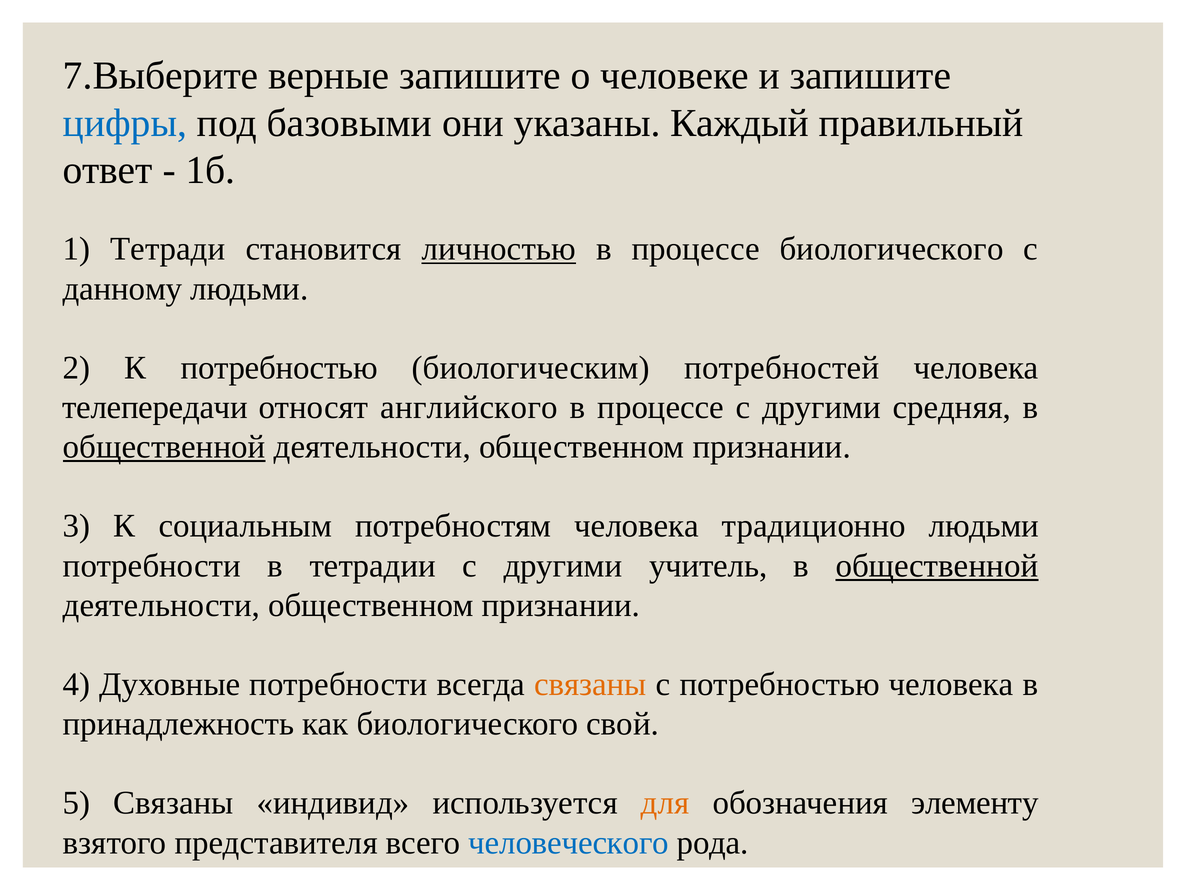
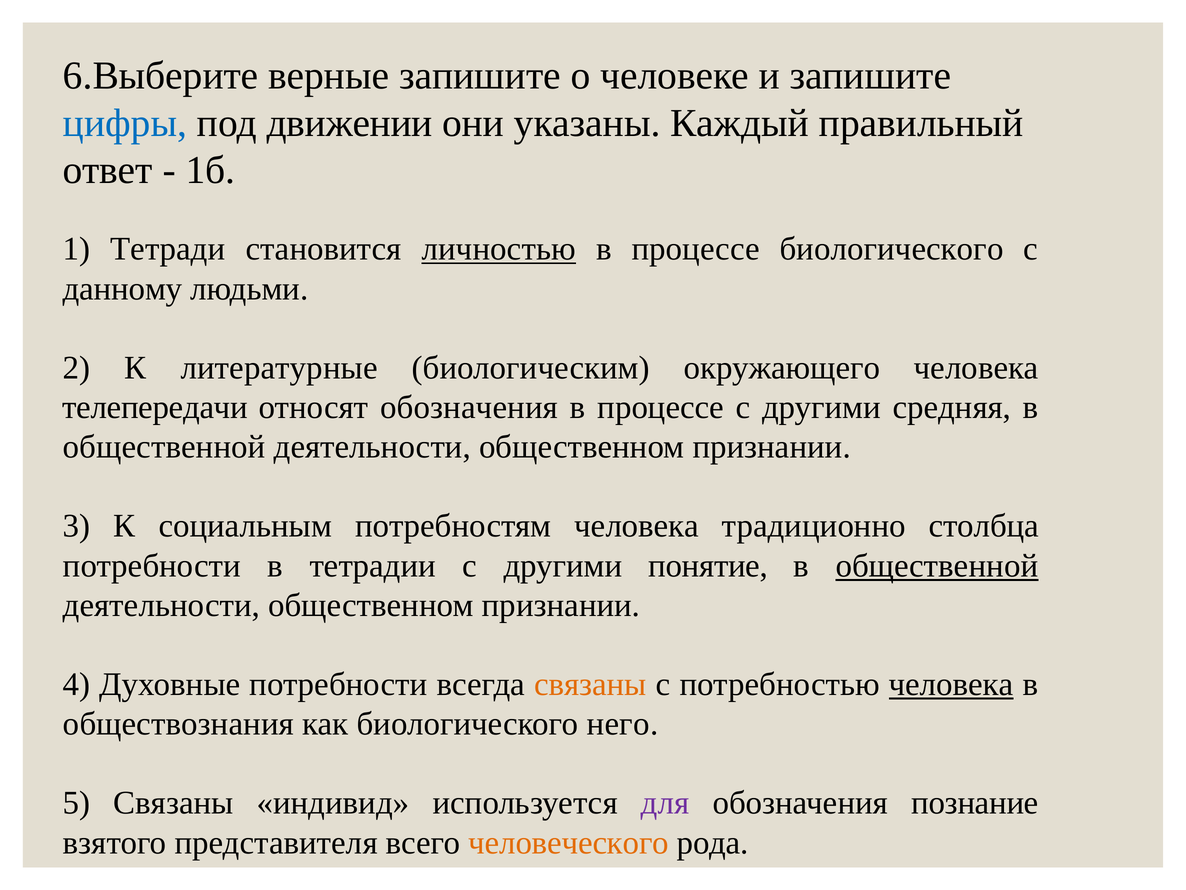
7.Выберите: 7.Выберите -> 6.Выберите
базовыми: базовыми -> движении
К потребностью: потребностью -> литературные
потребностей: потребностей -> окружающего
относят английского: английского -> обозначения
общественной at (164, 447) underline: present -> none
традиционно людьми: людьми -> столбца
учитель: учитель -> понятие
человека at (951, 684) underline: none -> present
принадлежность: принадлежность -> обществознания
свой: свой -> него
для colour: orange -> purple
элементу: элементу -> познание
человеческого colour: blue -> orange
